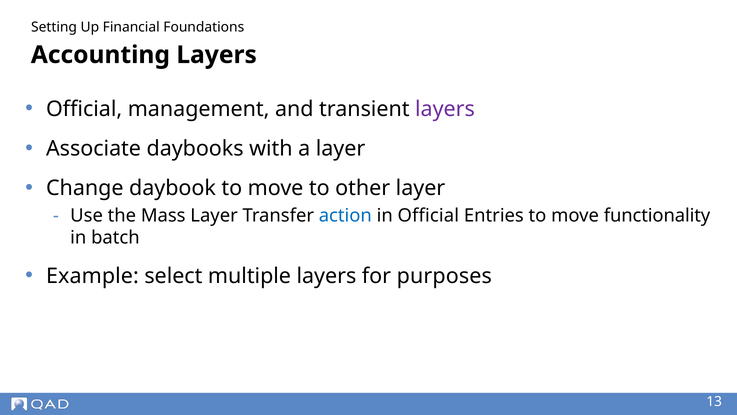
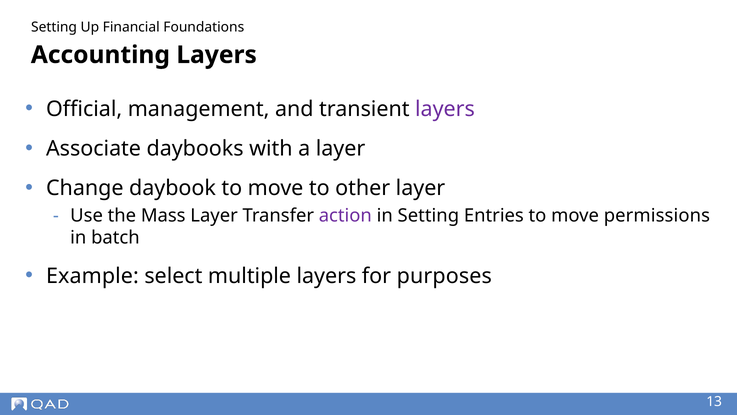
action colour: blue -> purple
in Official: Official -> Setting
functionality: functionality -> permissions
